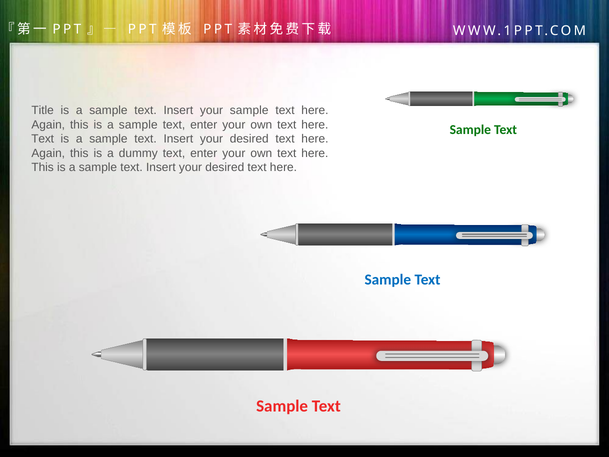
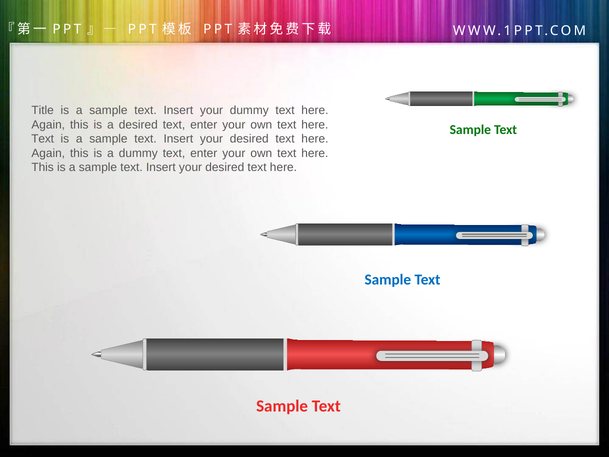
your sample: sample -> dummy
sample at (138, 125): sample -> desired
